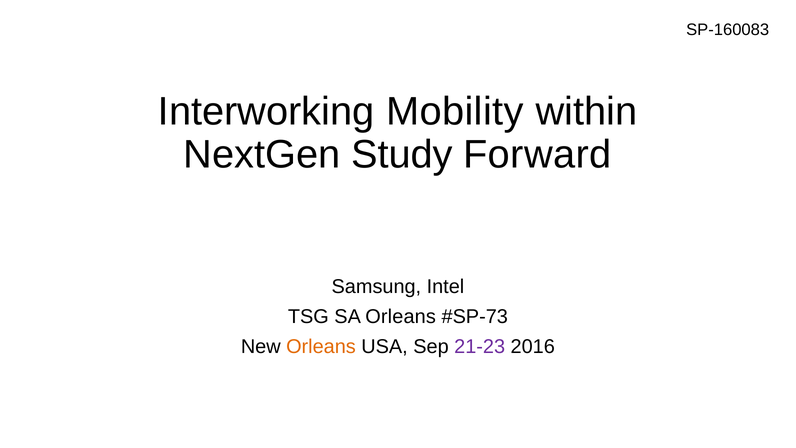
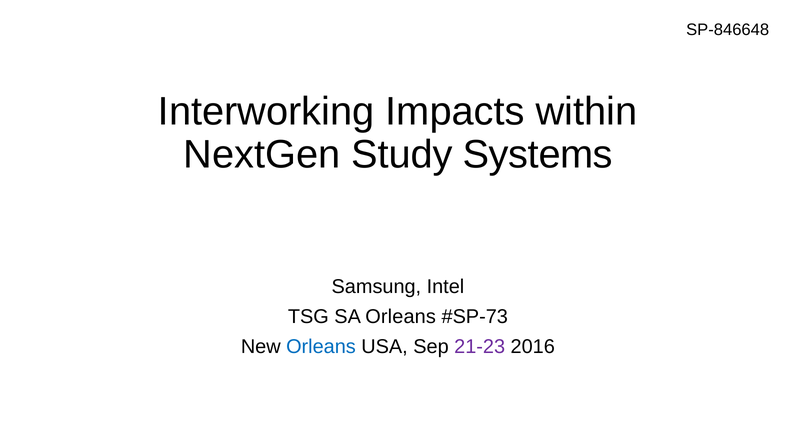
SP-160083: SP-160083 -> SP-846648
Mobility: Mobility -> Impacts
Forward: Forward -> Systems
Orleans at (321, 346) colour: orange -> blue
